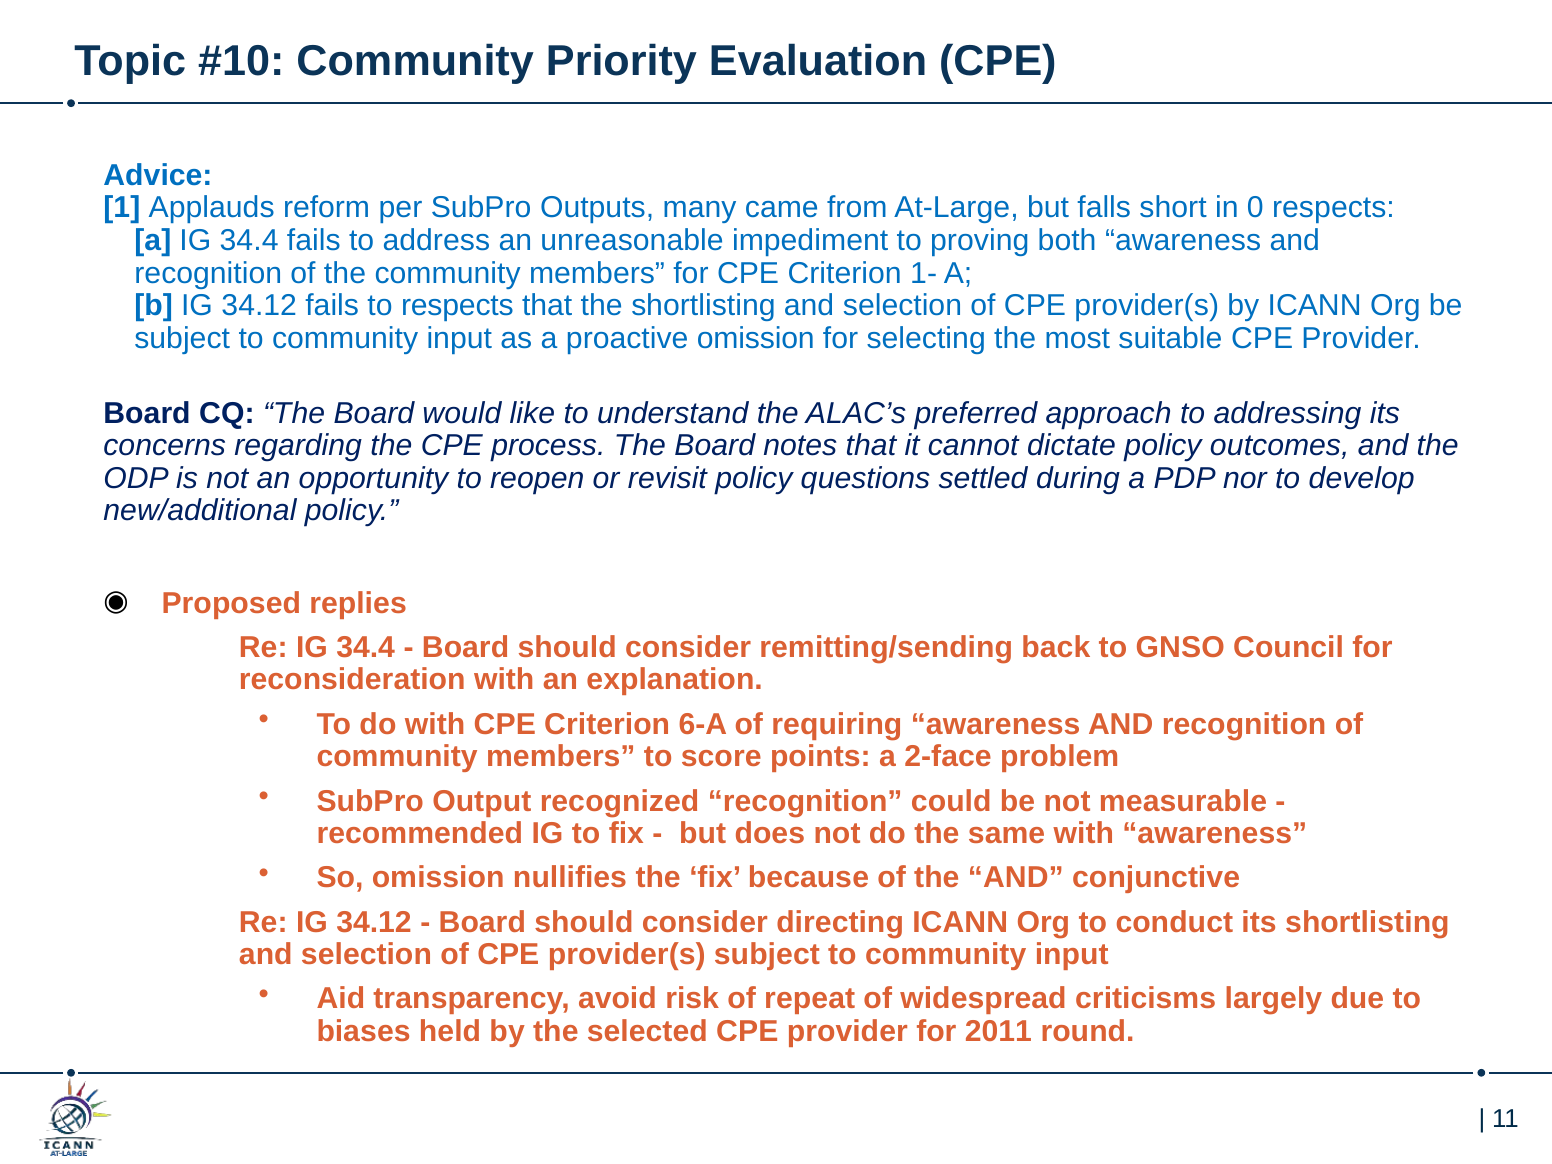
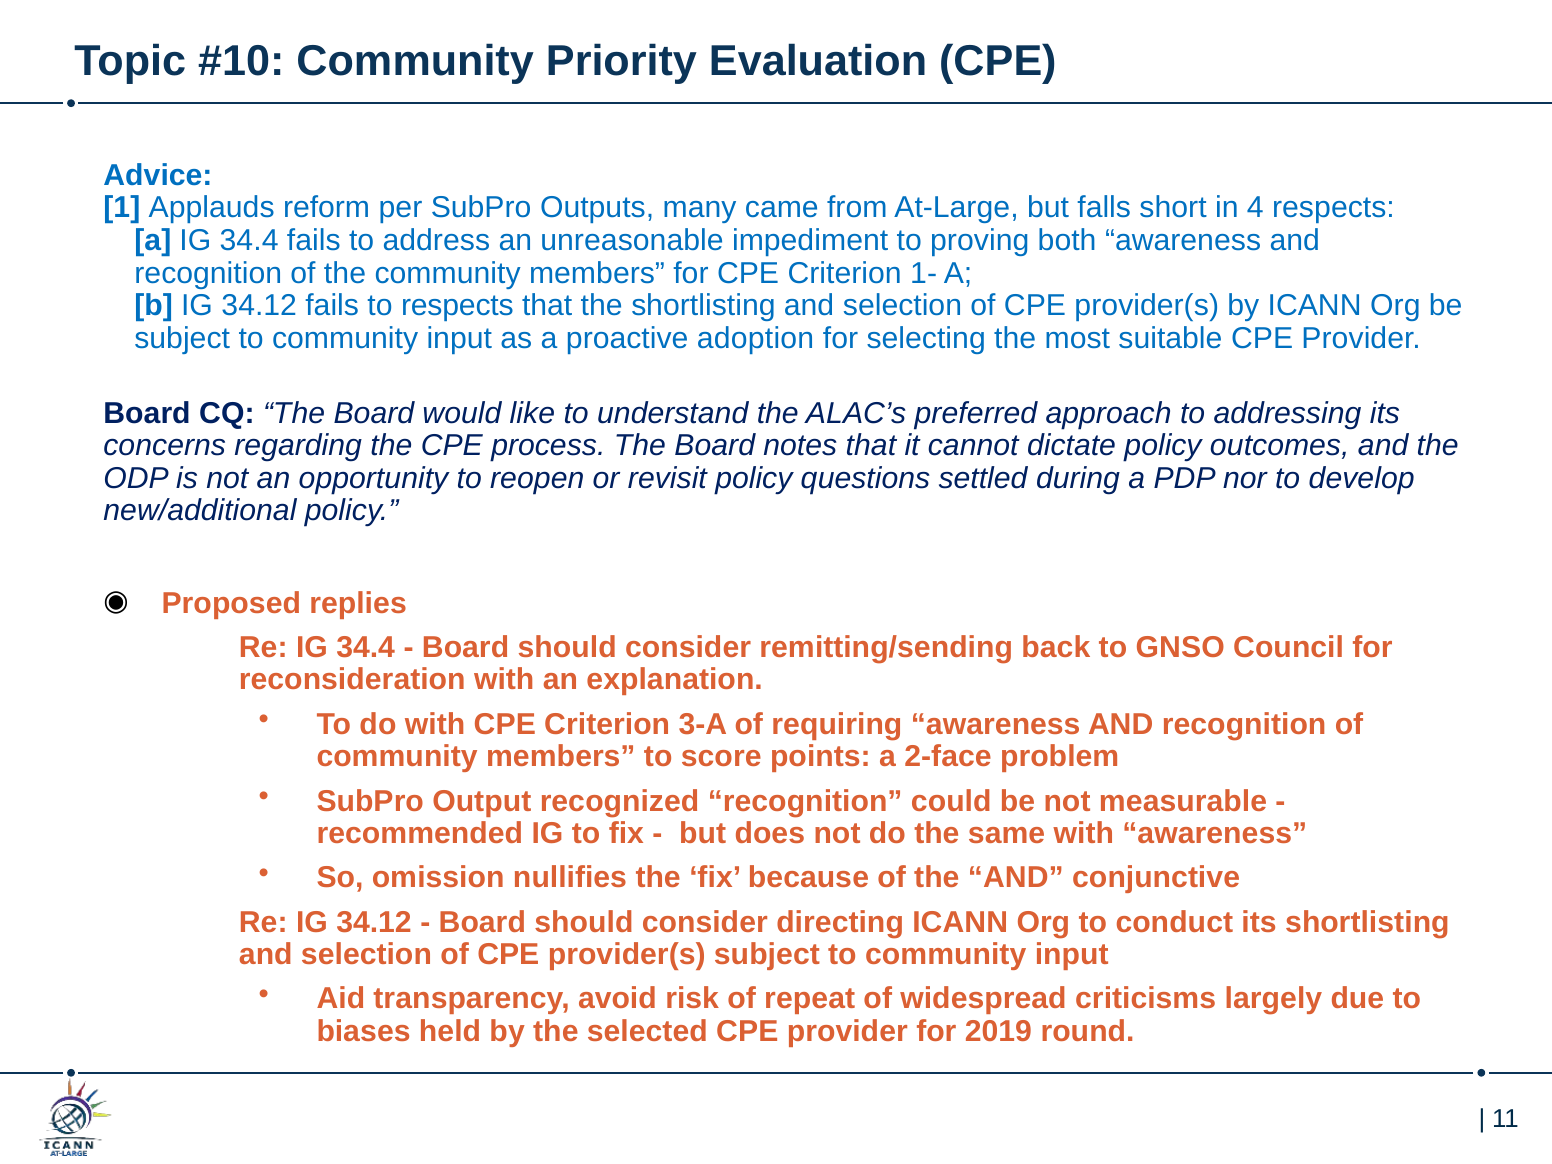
0: 0 -> 4
proactive omission: omission -> adoption
6-A: 6-A -> 3-A
2011: 2011 -> 2019
